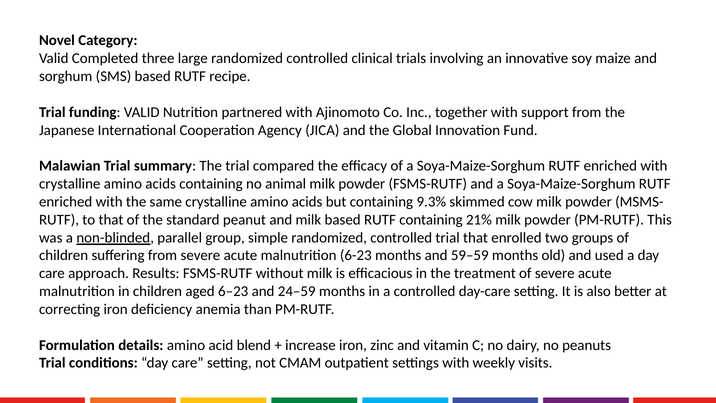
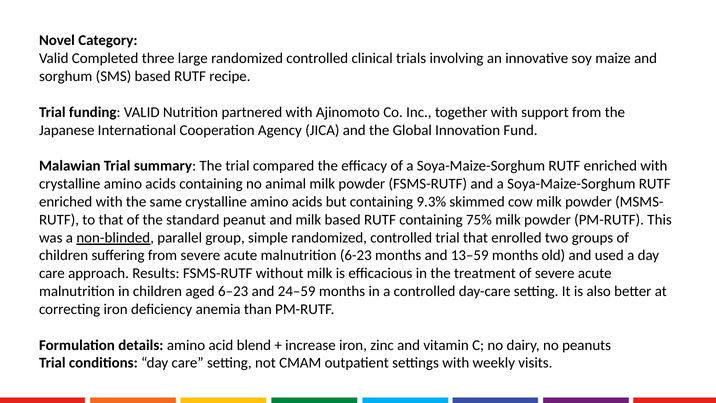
21%: 21% -> 75%
59–59: 59–59 -> 13–59
